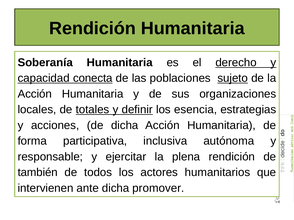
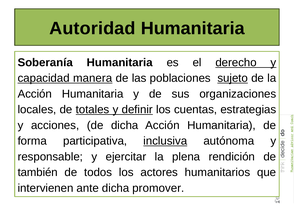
Rendición at (92, 28): Rendición -> Autoridad
conecta: conecta -> manera
esencia: esencia -> cuentas
inclusiva underline: none -> present
